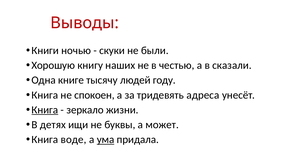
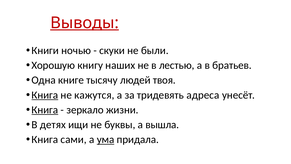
Выводы underline: none -> present
честью: честью -> лестью
сказали: сказали -> братьев
году: году -> твоя
Книга at (45, 95) underline: none -> present
спокоен: спокоен -> кажутся
может: может -> вышла
воде: воде -> сами
